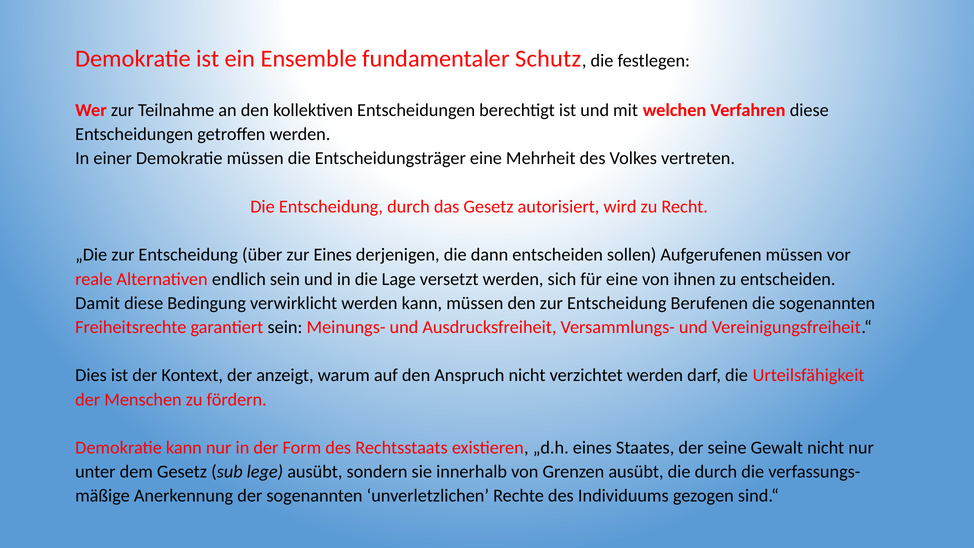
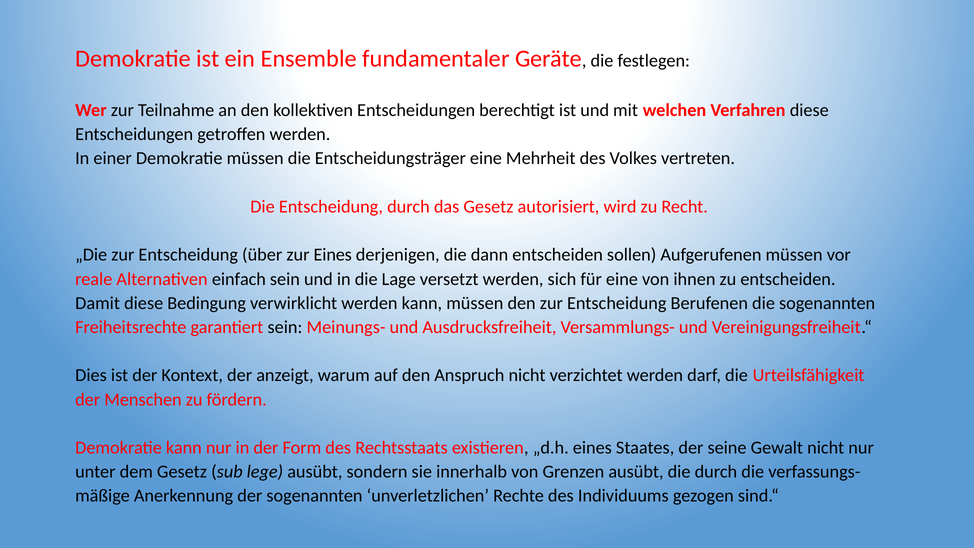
Schutz: Schutz -> Geräte
endlich: endlich -> einfach
